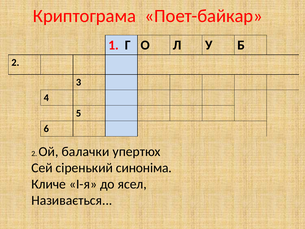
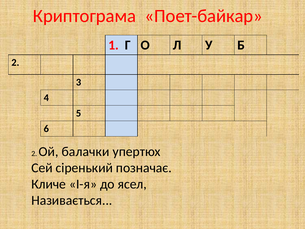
синоніма: синоніма -> позначає
